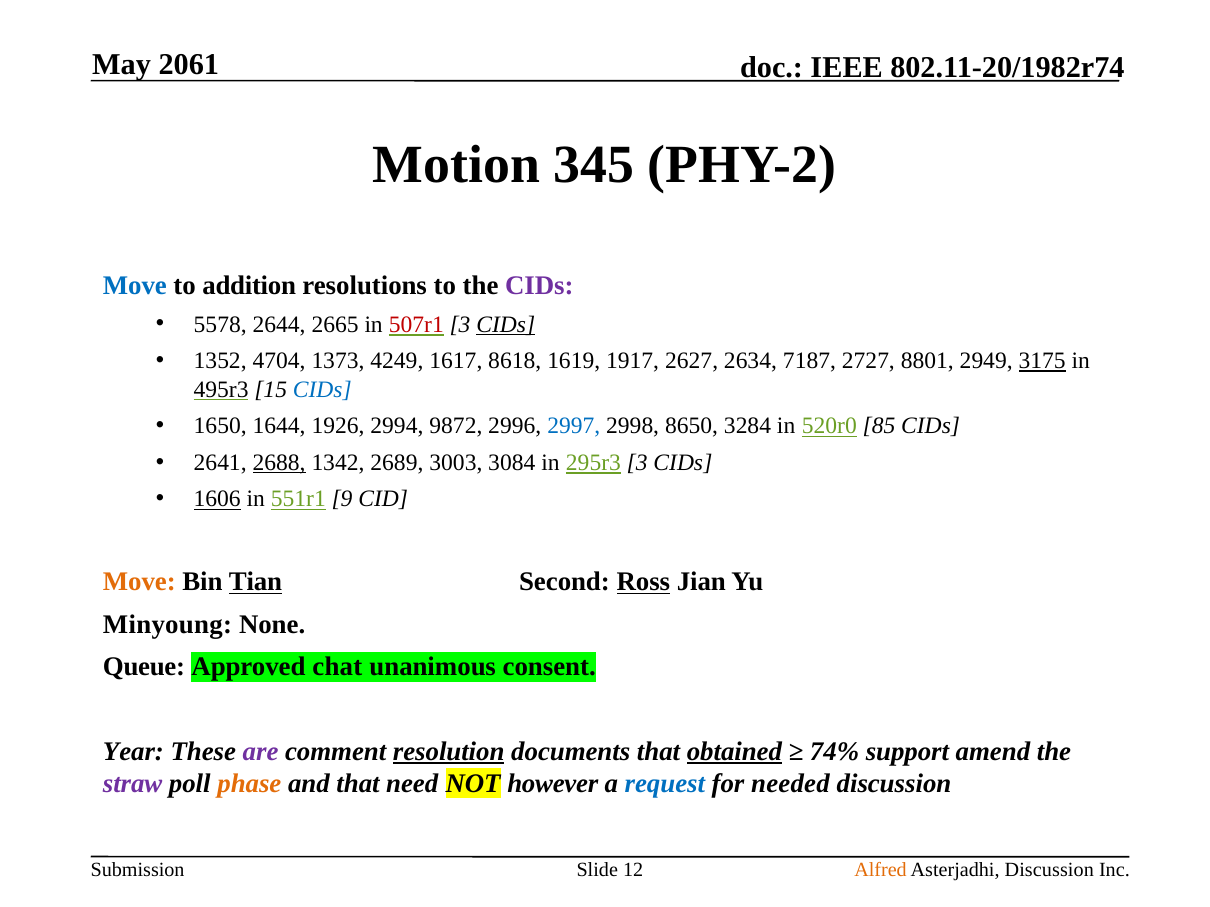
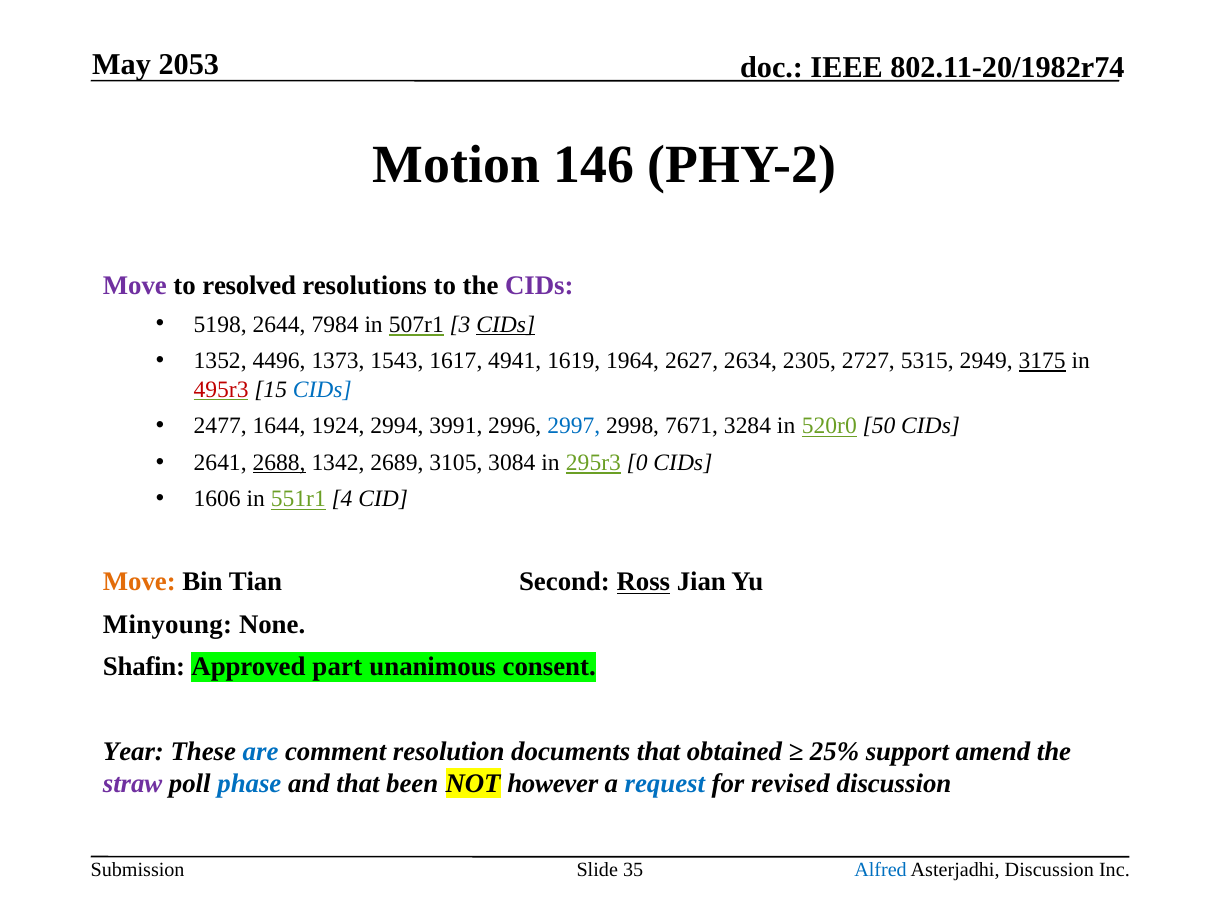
2061: 2061 -> 2053
345: 345 -> 146
Move at (135, 286) colour: blue -> purple
addition: addition -> resolved
5578: 5578 -> 5198
2665: 2665 -> 7984
507r1 colour: red -> black
4704: 4704 -> 4496
4249: 4249 -> 1543
8618: 8618 -> 4941
1917: 1917 -> 1964
7187: 7187 -> 2305
8801: 8801 -> 5315
495r3 colour: black -> red
1650: 1650 -> 2477
1926: 1926 -> 1924
9872: 9872 -> 3991
8650: 8650 -> 7671
85: 85 -> 50
3003: 3003 -> 3105
295r3 3: 3 -> 0
1606 underline: present -> none
9: 9 -> 4
Tian underline: present -> none
Queue: Queue -> Shafin
chat: chat -> part
are colour: purple -> blue
resolution underline: present -> none
obtained underline: present -> none
74%: 74% -> 25%
phase colour: orange -> blue
need: need -> been
needed: needed -> revised
12: 12 -> 35
Alfred colour: orange -> blue
